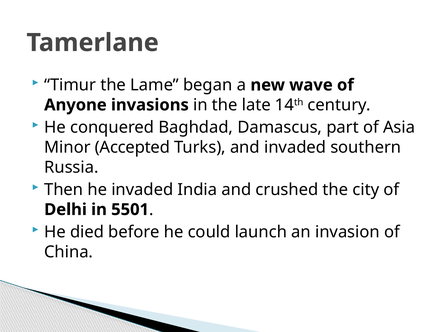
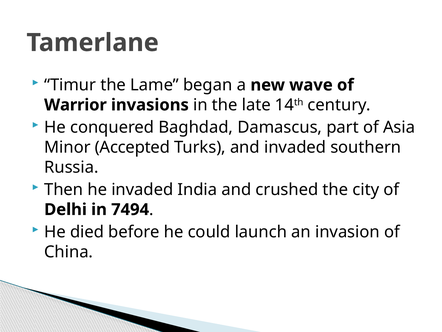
Anyone: Anyone -> Warrior
5501: 5501 -> 7494
